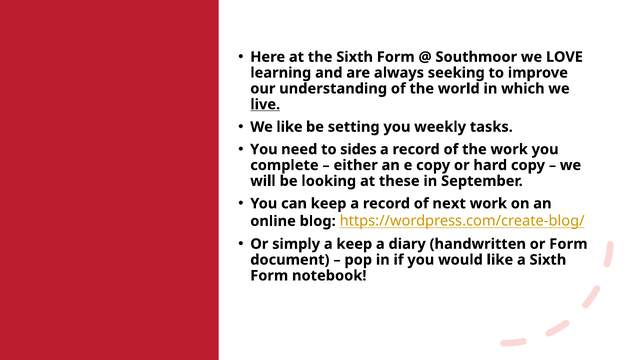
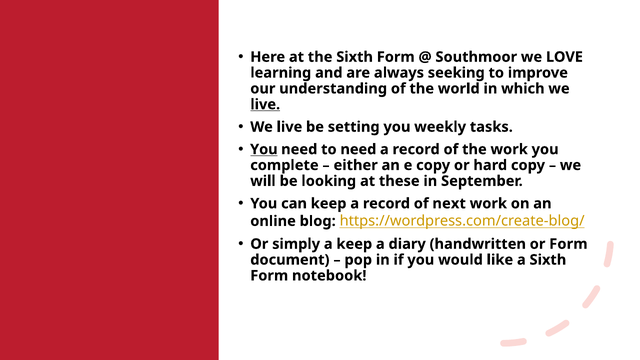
like at (290, 127): like -> live
You at (264, 149) underline: none -> present
to sides: sides -> need
